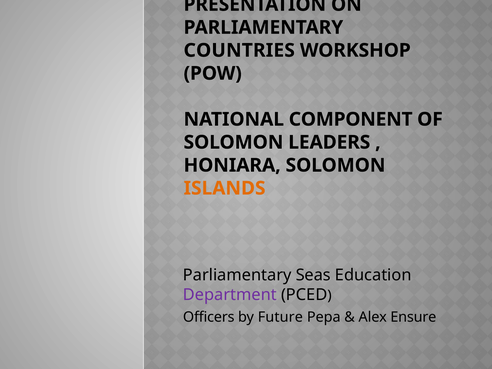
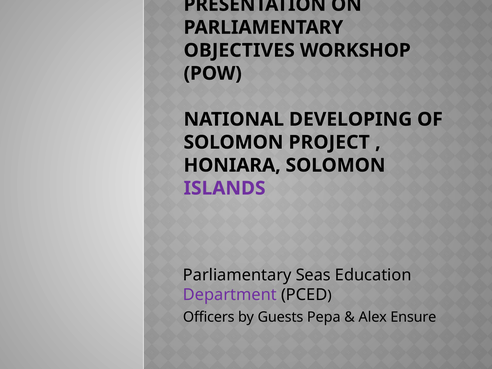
COUNTRIES: COUNTRIES -> OBJECTIVES
COMPONENT: COMPONENT -> DEVELOPING
LEADERS: LEADERS -> PROJECT
ISLANDS colour: orange -> purple
Future: Future -> Guests
